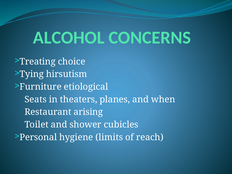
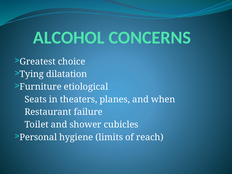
Treating: Treating -> Greatest
hirsutism: hirsutism -> dilatation
arising: arising -> failure
